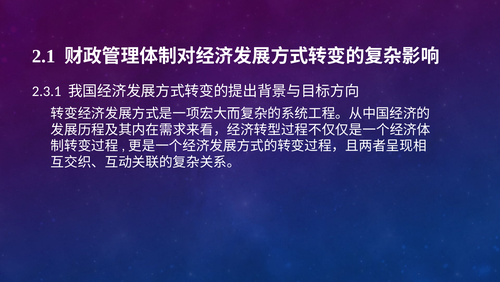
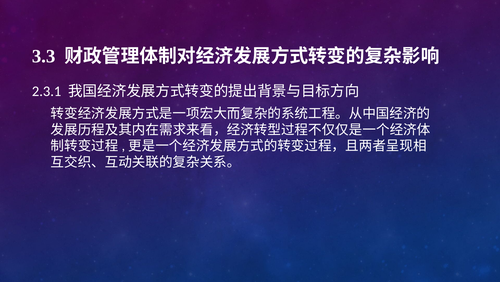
2.1: 2.1 -> 3.3
